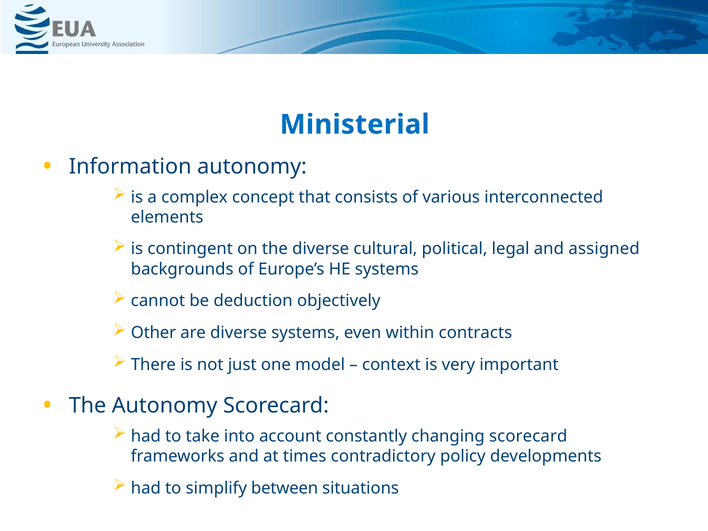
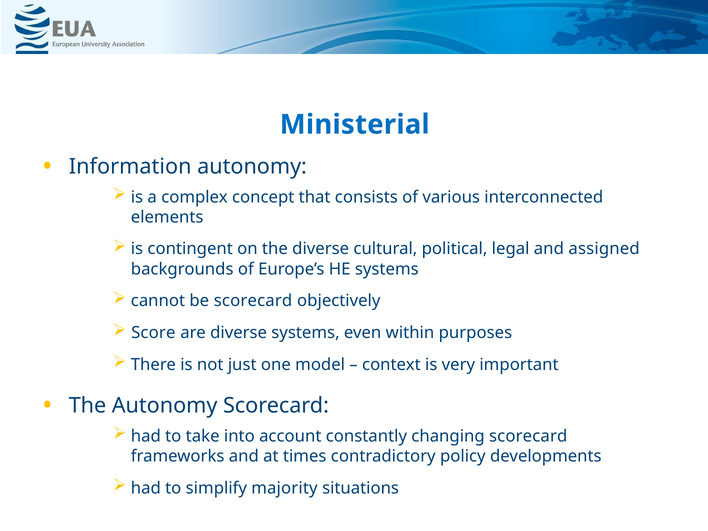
be deduction: deduction -> scorecard
Other: Other -> Score
contracts: contracts -> purposes
between: between -> majority
